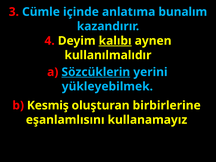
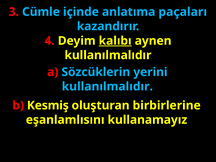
bunalım: bunalım -> paçaları
Sözcüklerin underline: present -> none
yükleyebilmek at (107, 86): yükleyebilmek -> kullanılmalıdır
